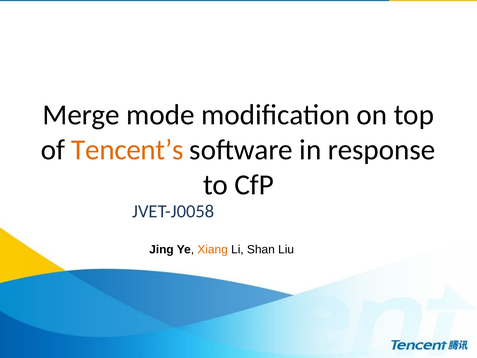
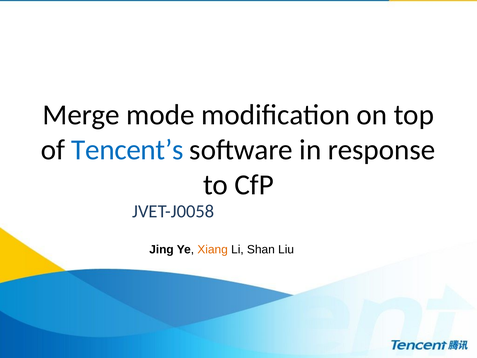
Tencent’s colour: orange -> blue
